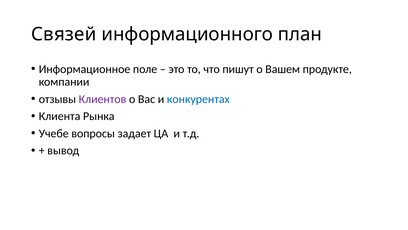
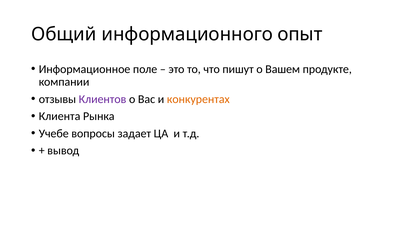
Связей: Связей -> Общий
план: план -> опыт
конкурентах colour: blue -> orange
